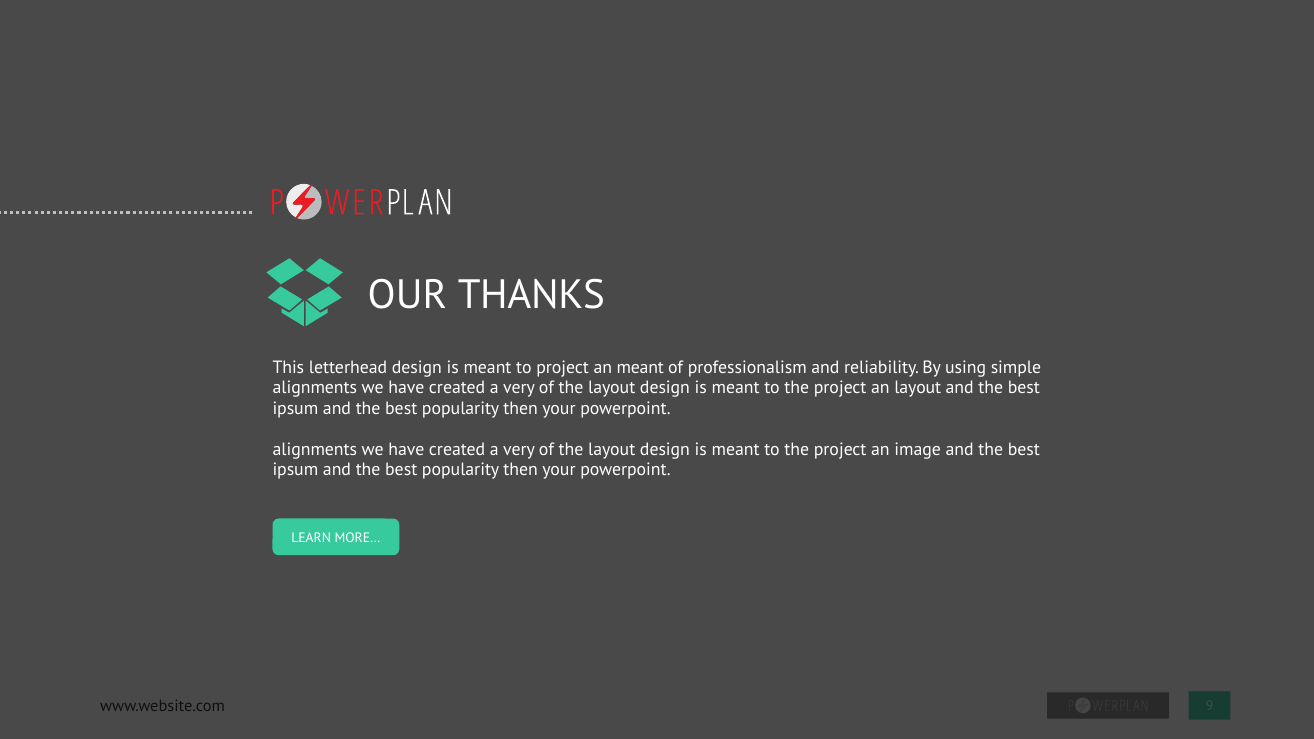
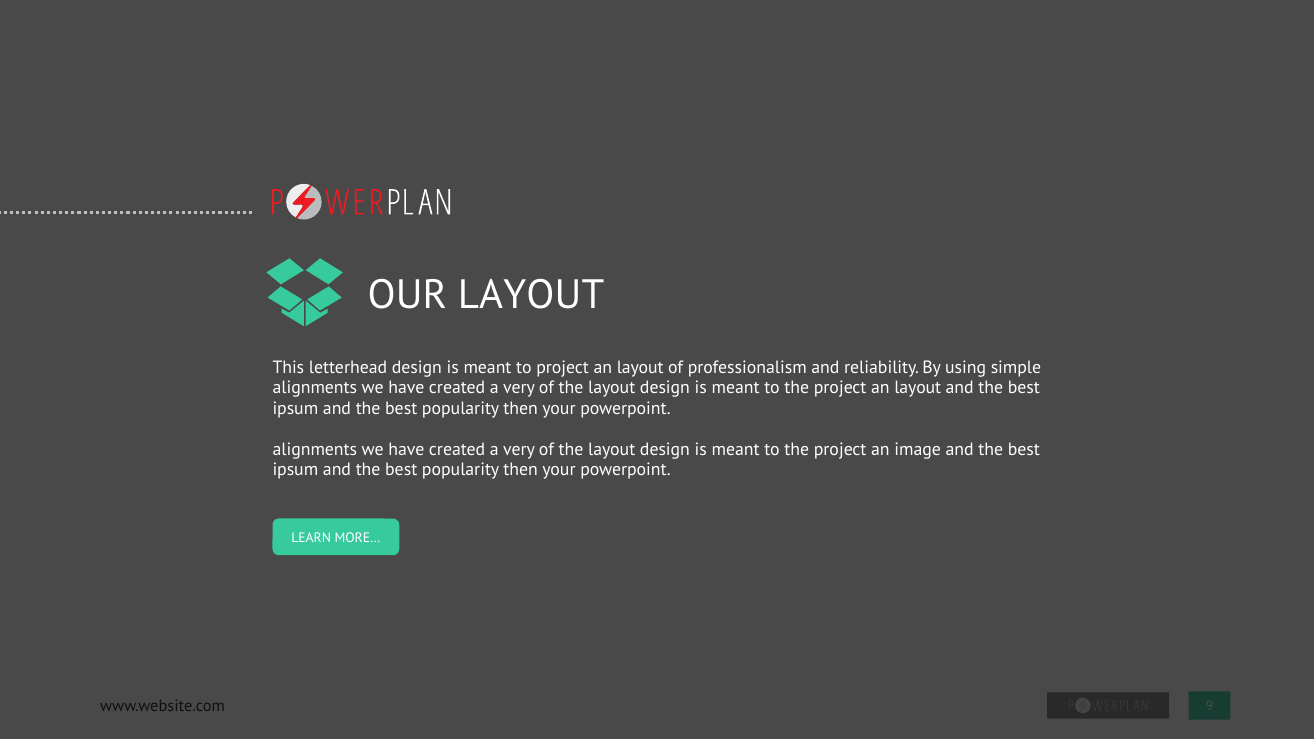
OUR THANKS: THANKS -> LAYOUT
to project an meant: meant -> layout
